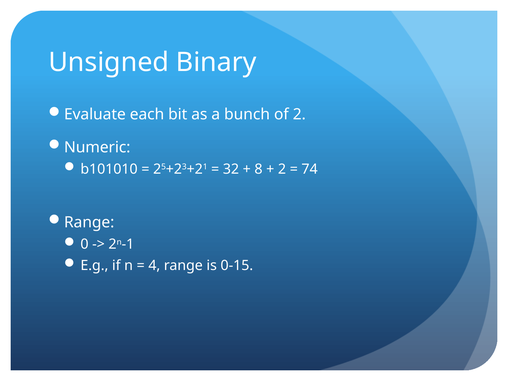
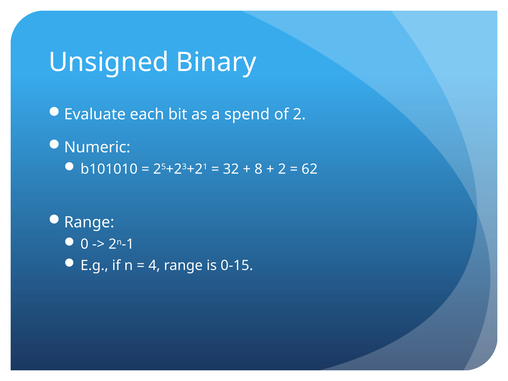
bunch: bunch -> spend
74: 74 -> 62
